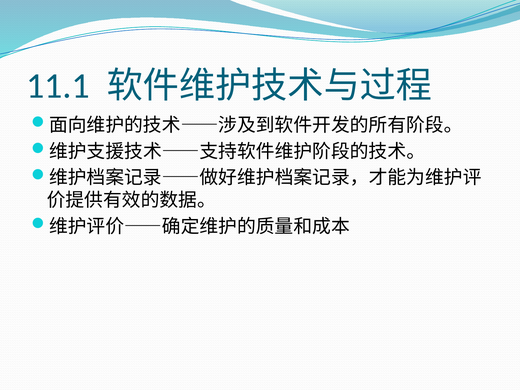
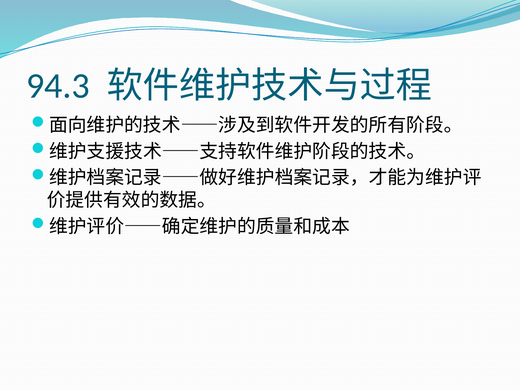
11.1: 11.1 -> 94.3
